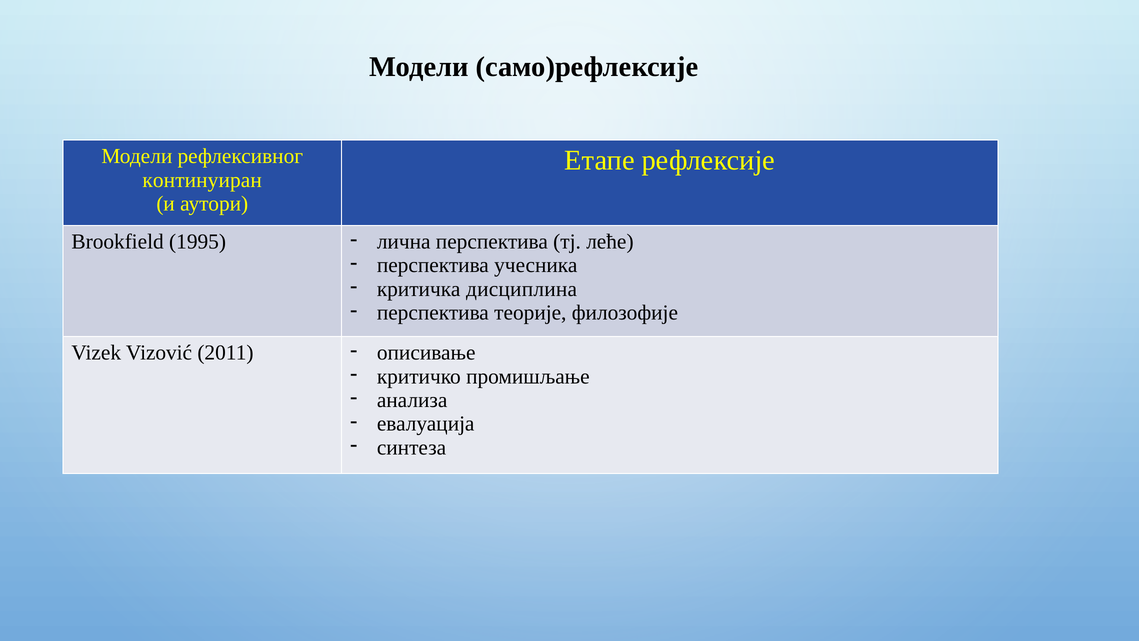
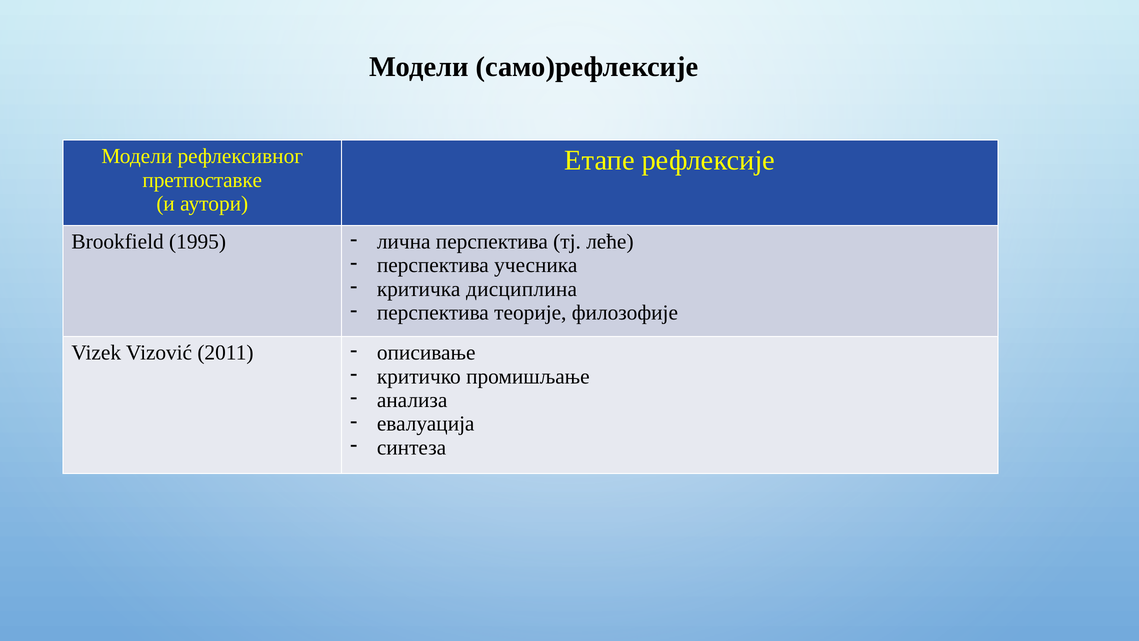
континуиран: континуиран -> претпоставке
